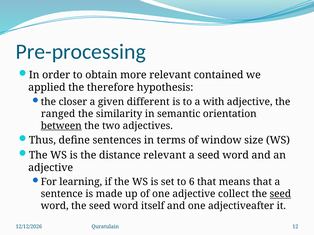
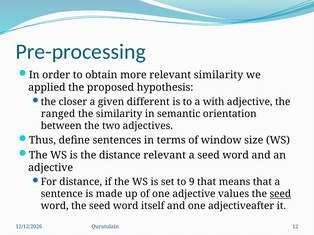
relevant contained: contained -> similarity
therefore: therefore -> proposed
between underline: present -> none
For learning: learning -> distance
6: 6 -> 9
collect: collect -> values
